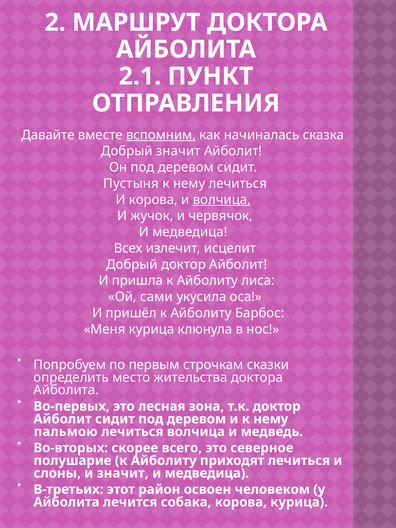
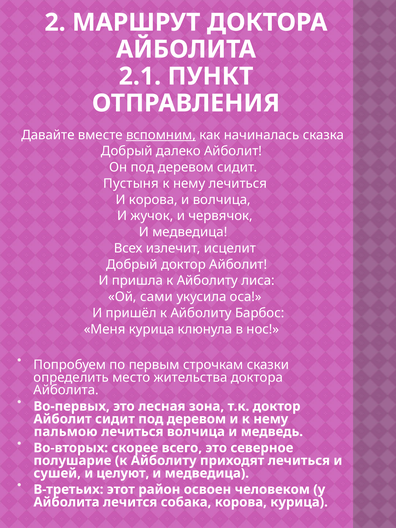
Добрый значит: значит -> далеко
волчица at (222, 200) underline: present -> none
слоны: слоны -> сушей
и значит: значит -> целуют
